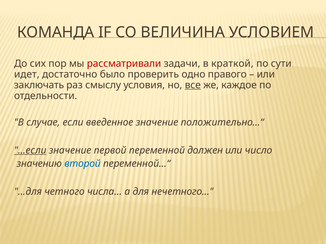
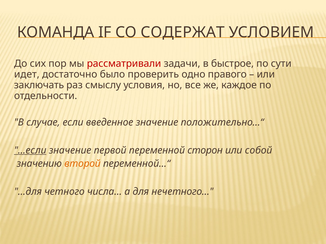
ВЕЛИЧИНА: ВЕЛИЧИНА -> СОДЕРЖАТ
краткой: краткой -> быстрое
все underline: present -> none
должен: должен -> сторон
число: число -> собой
второй colour: blue -> orange
